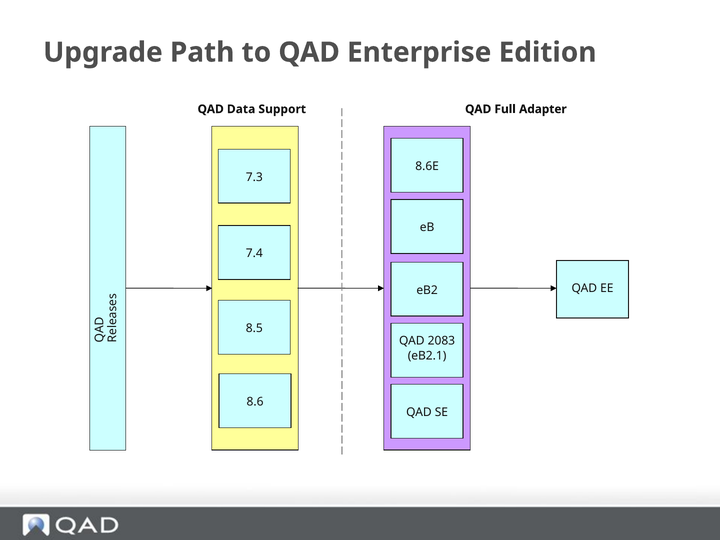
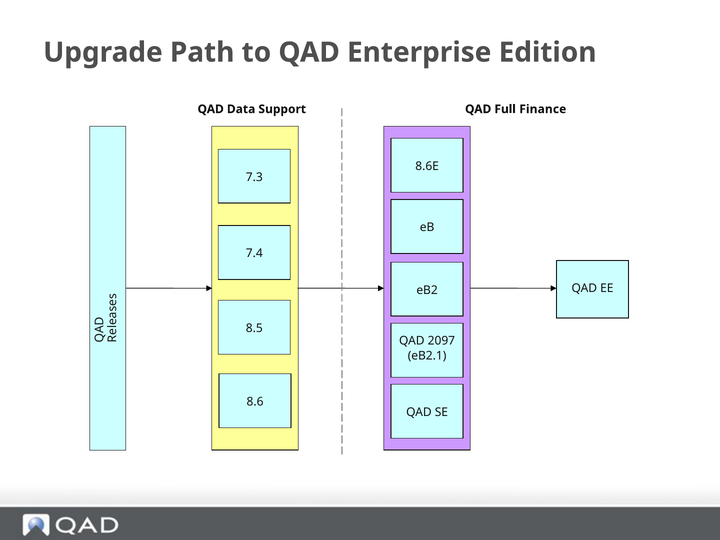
Adapter: Adapter -> Finance
2083: 2083 -> 2097
